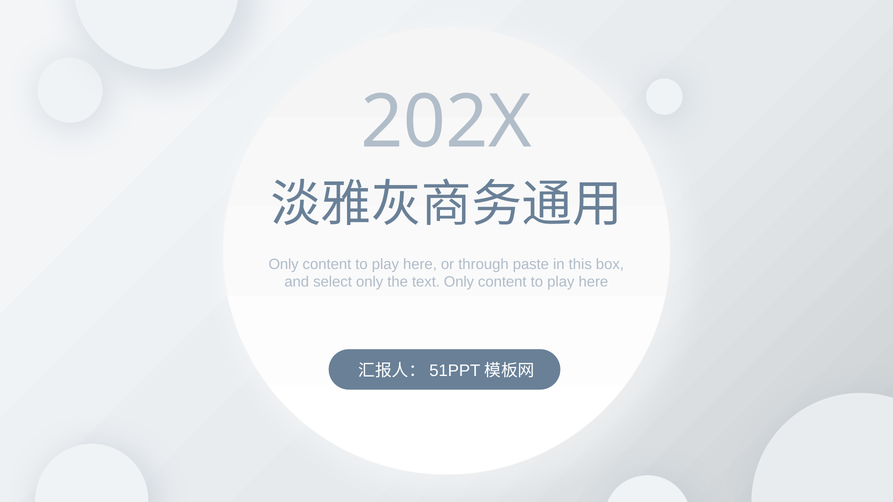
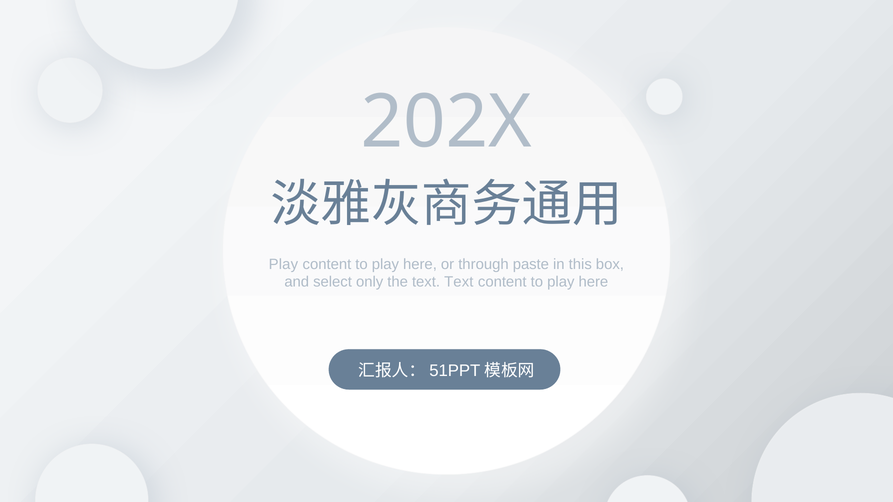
Only at (284, 264): Only -> Play
text Only: Only -> Text
